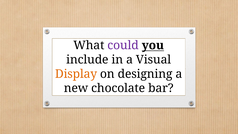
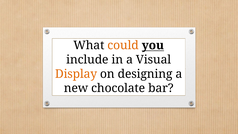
could colour: purple -> orange
